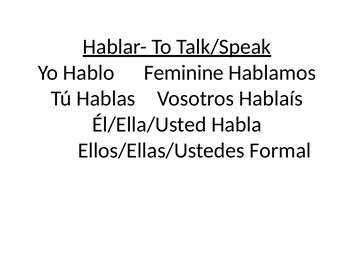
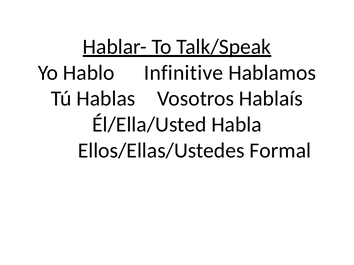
Feminine: Feminine -> Infinitive
